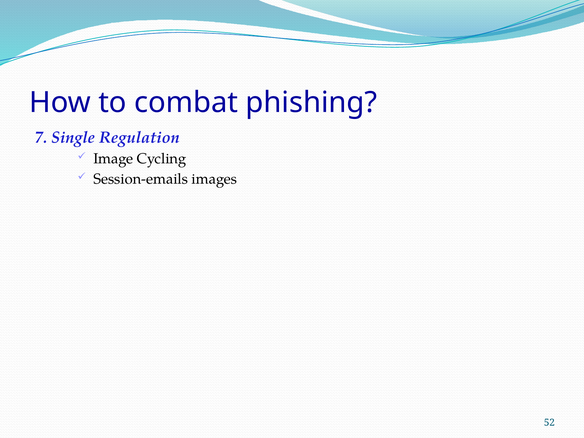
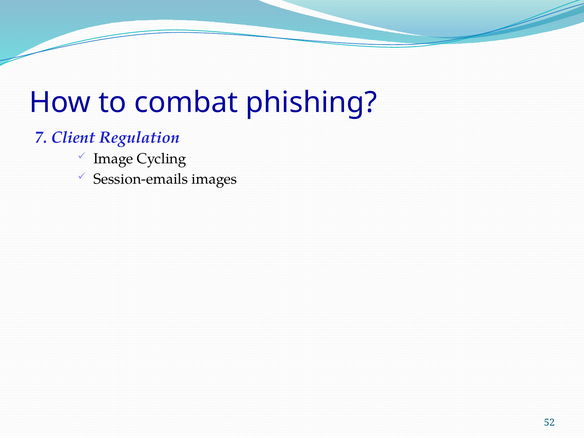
Single: Single -> Client
